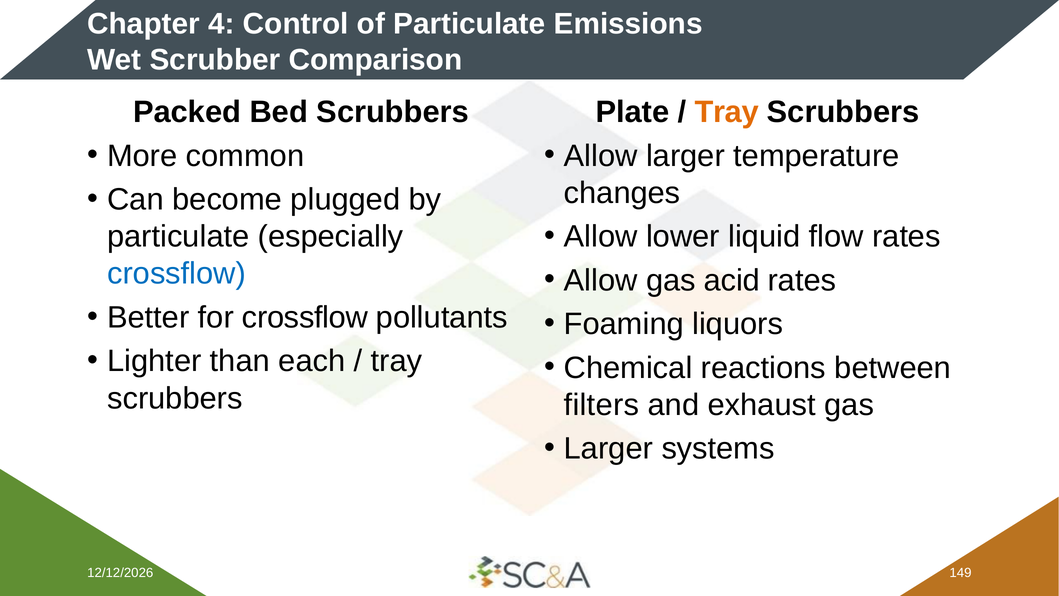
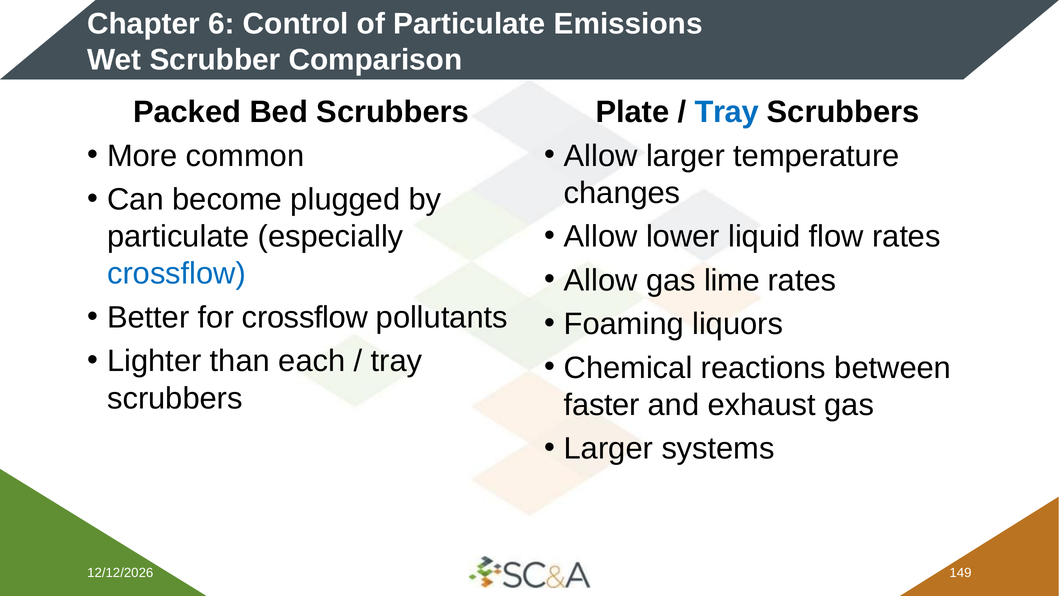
4: 4 -> 6
Tray at (727, 112) colour: orange -> blue
acid: acid -> lime
filters: filters -> faster
